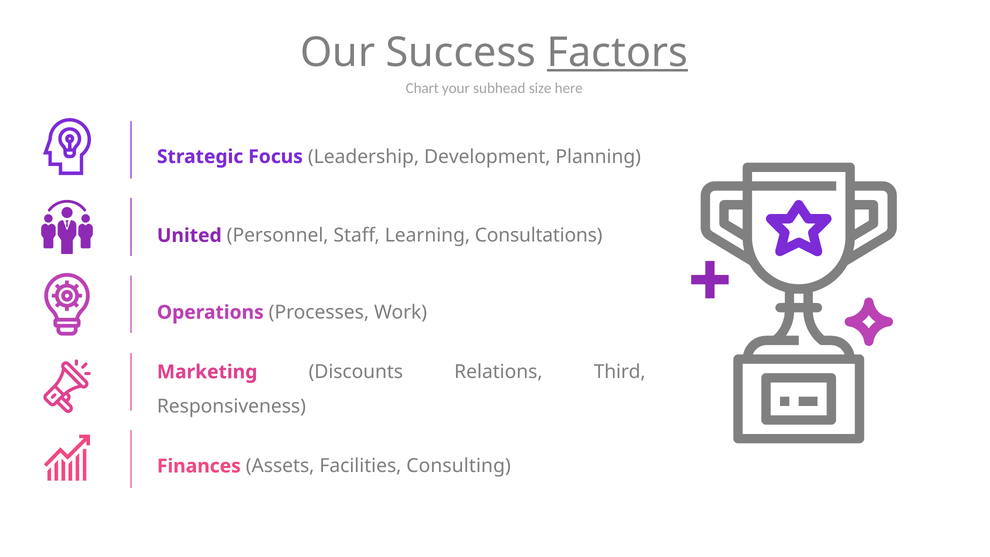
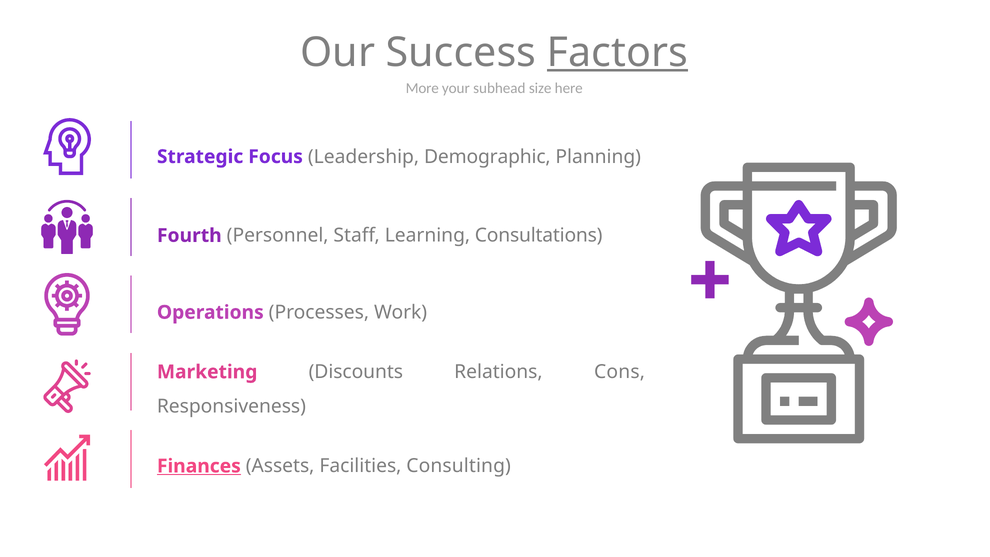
Chart: Chart -> More
Development: Development -> Demographic
United: United -> Fourth
Third: Third -> Cons
Finances underline: none -> present
